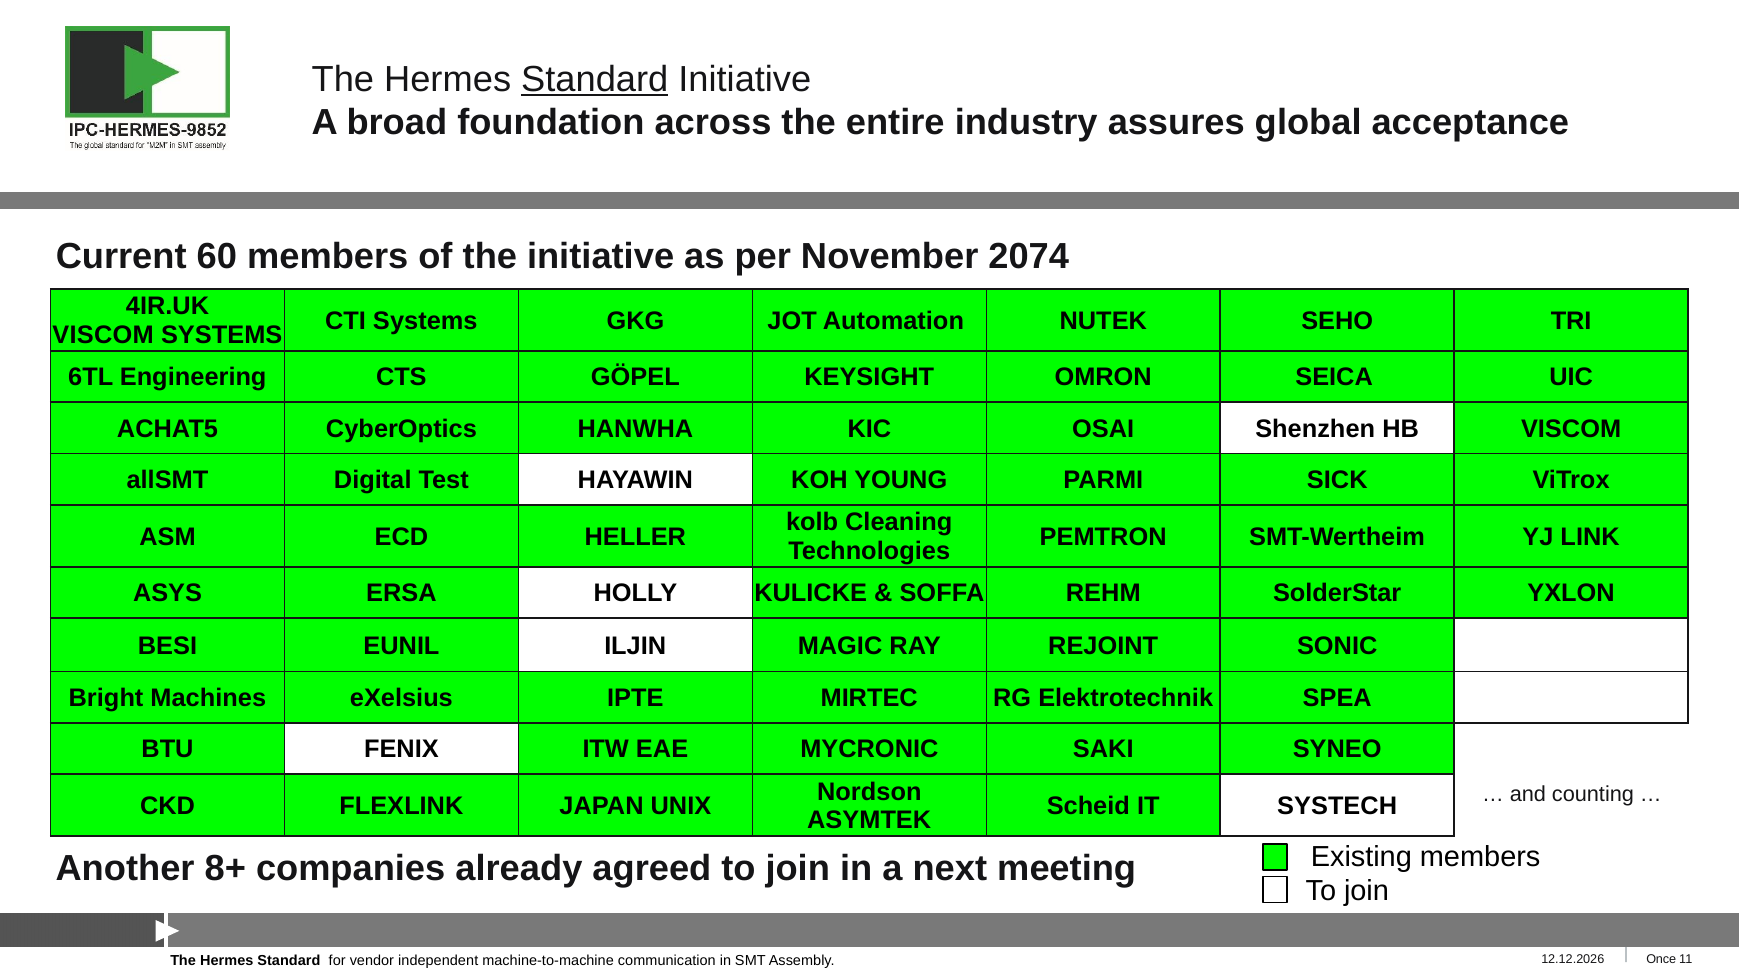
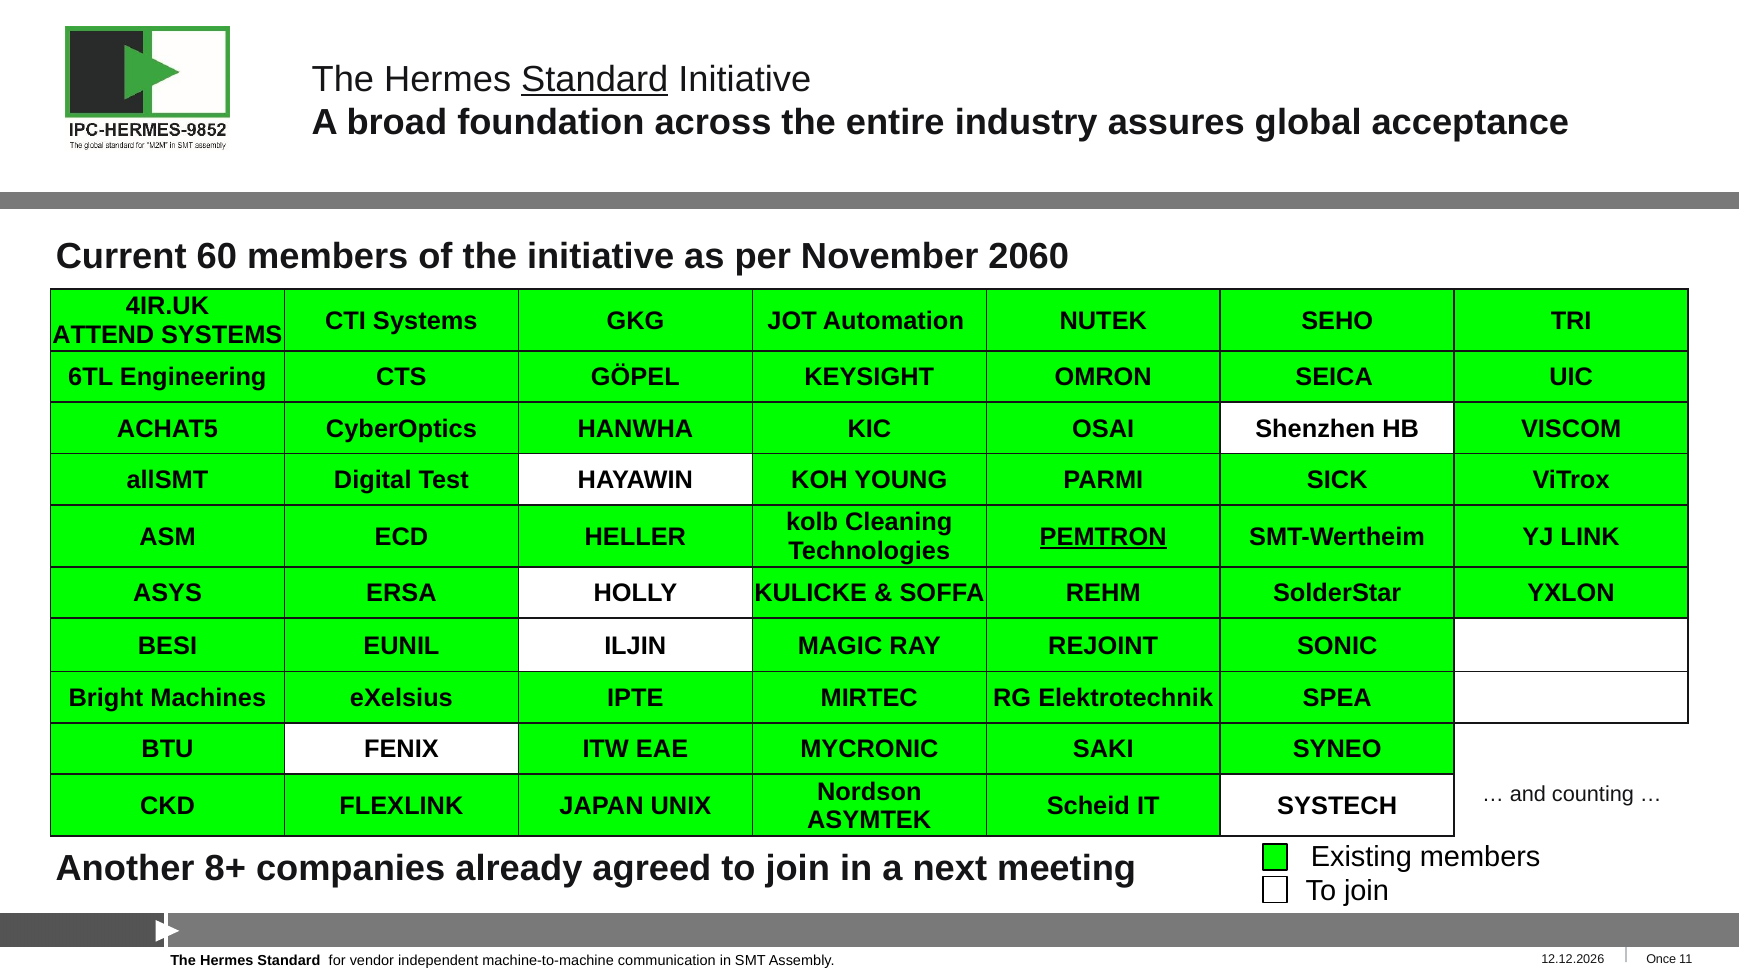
2074: 2074 -> 2060
VISCOM at (103, 335): VISCOM -> ATTEND
PEMTRON underline: none -> present
